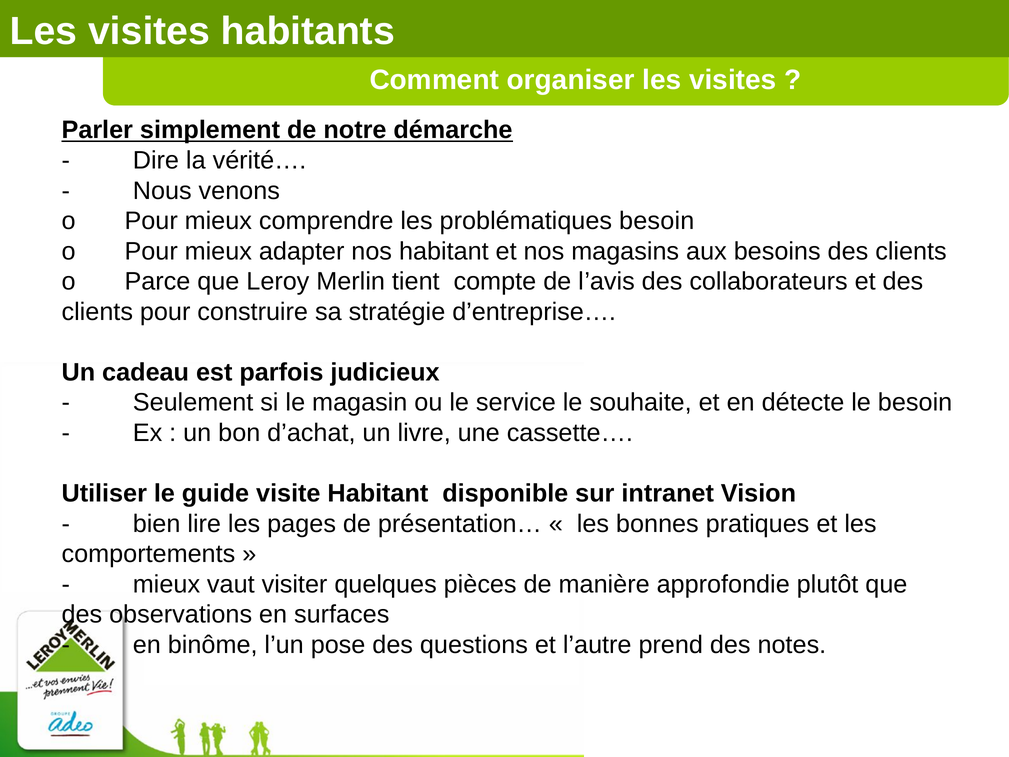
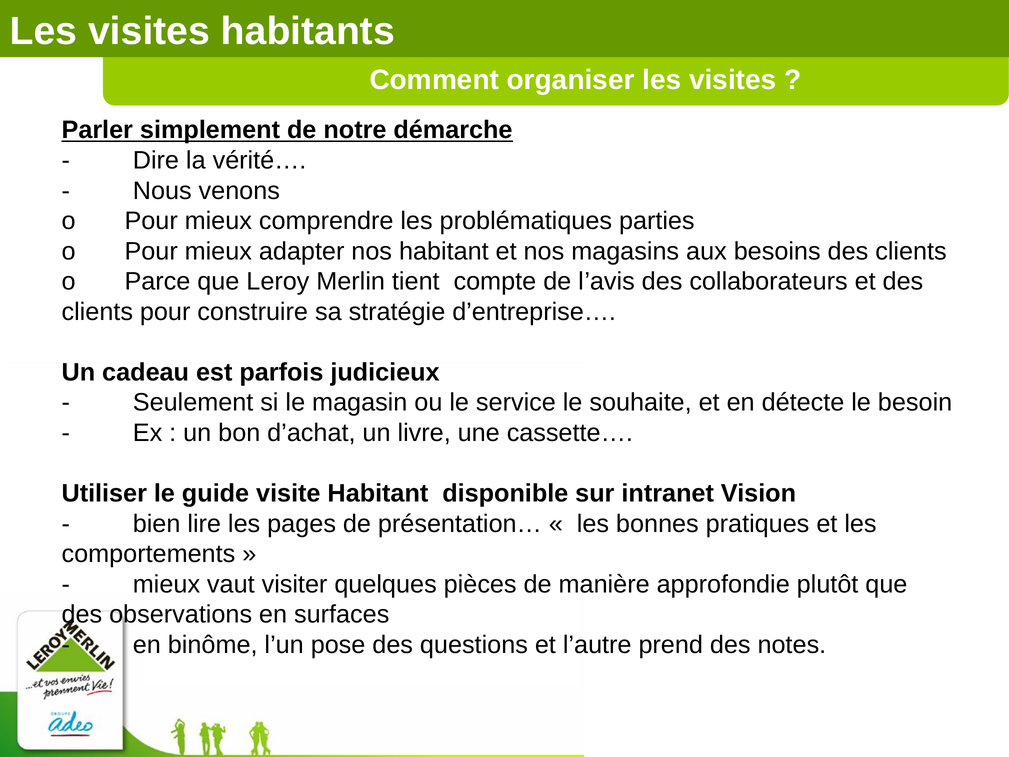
problématiques besoin: besoin -> parties
